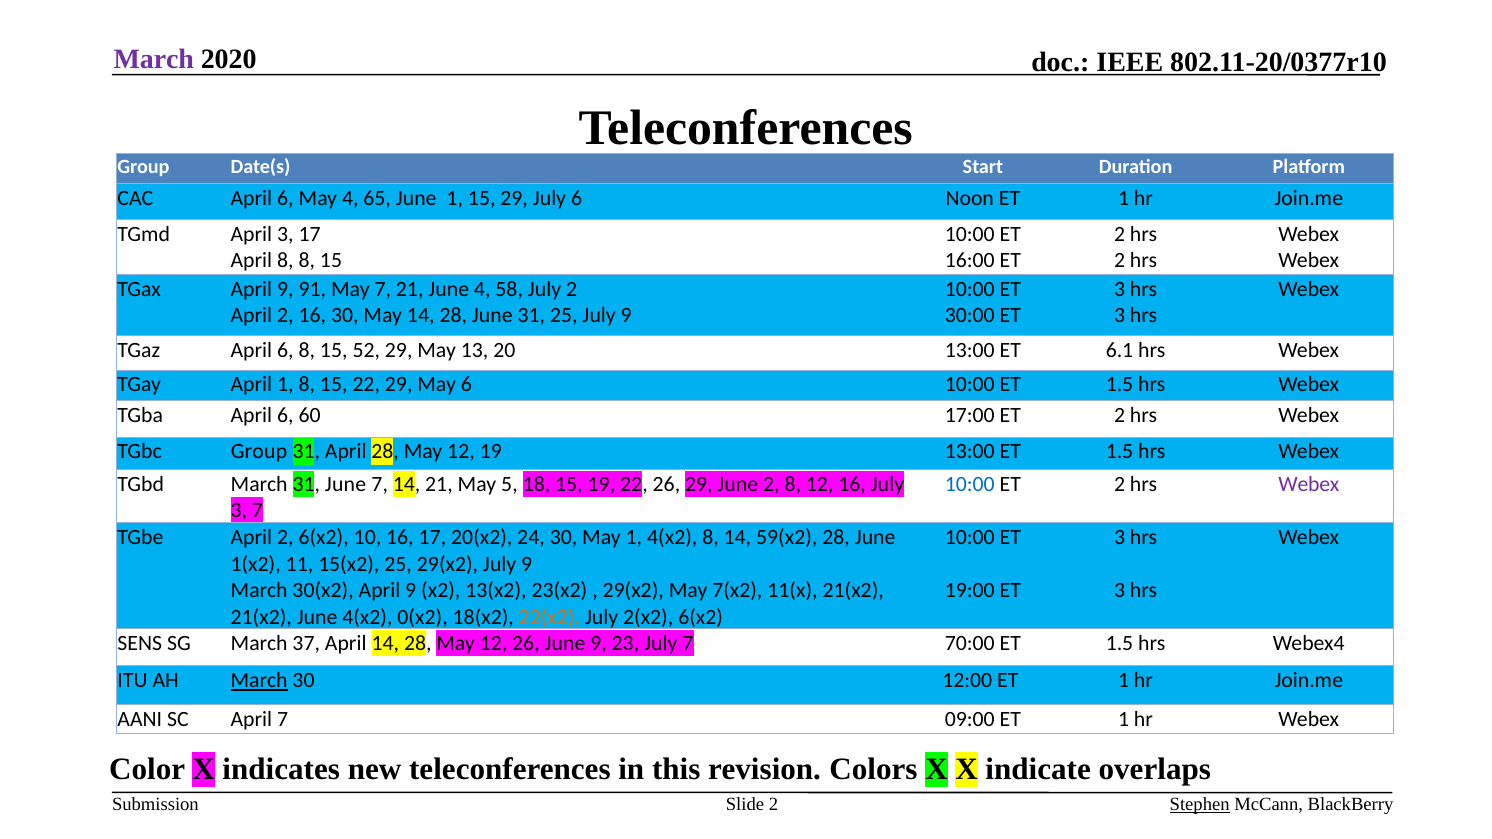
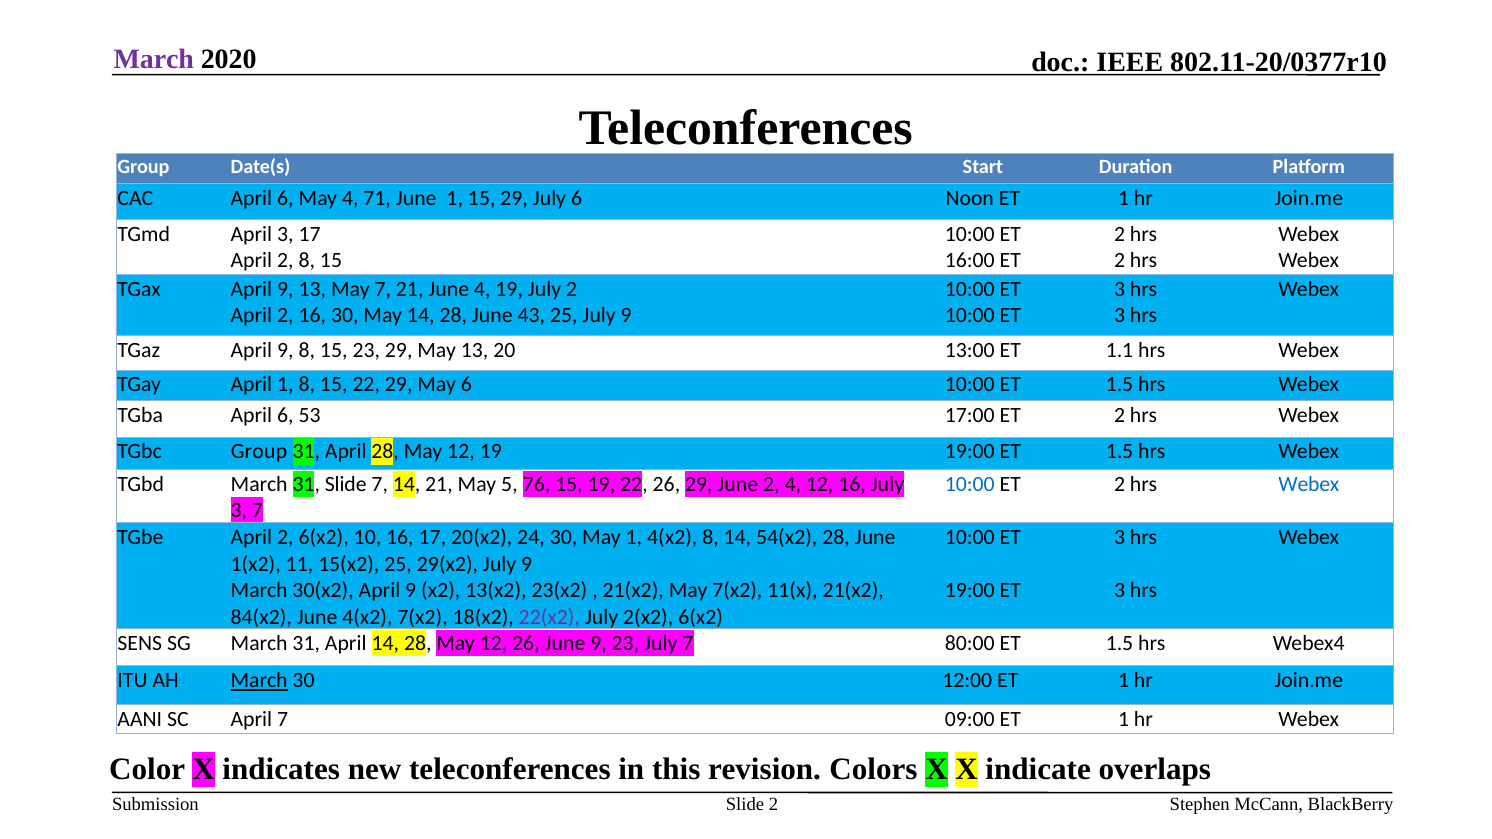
65: 65 -> 71
8 at (285, 261): 8 -> 2
9 91: 91 -> 13
4 58: 58 -> 19
June 31: 31 -> 43
30:00 at (970, 316): 30:00 -> 10:00
TGaz April 6: 6 -> 9
15 52: 52 -> 23
6.1: 6.1 -> 1.1
60: 60 -> 53
19 13:00: 13:00 -> 19:00
31 June: June -> Slide
18: 18 -> 76
2 8: 8 -> 4
Webex at (1309, 484) colour: purple -> blue
59(x2: 59(x2 -> 54(x2
29(x2 at (633, 591): 29(x2 -> 21(x2
21(x2 at (261, 617): 21(x2 -> 84(x2
4(x2 0(x2: 0(x2 -> 7(x2
22(x2 colour: orange -> purple
SG March 37: 37 -> 31
70:00: 70:00 -> 80:00
Stephen underline: present -> none
